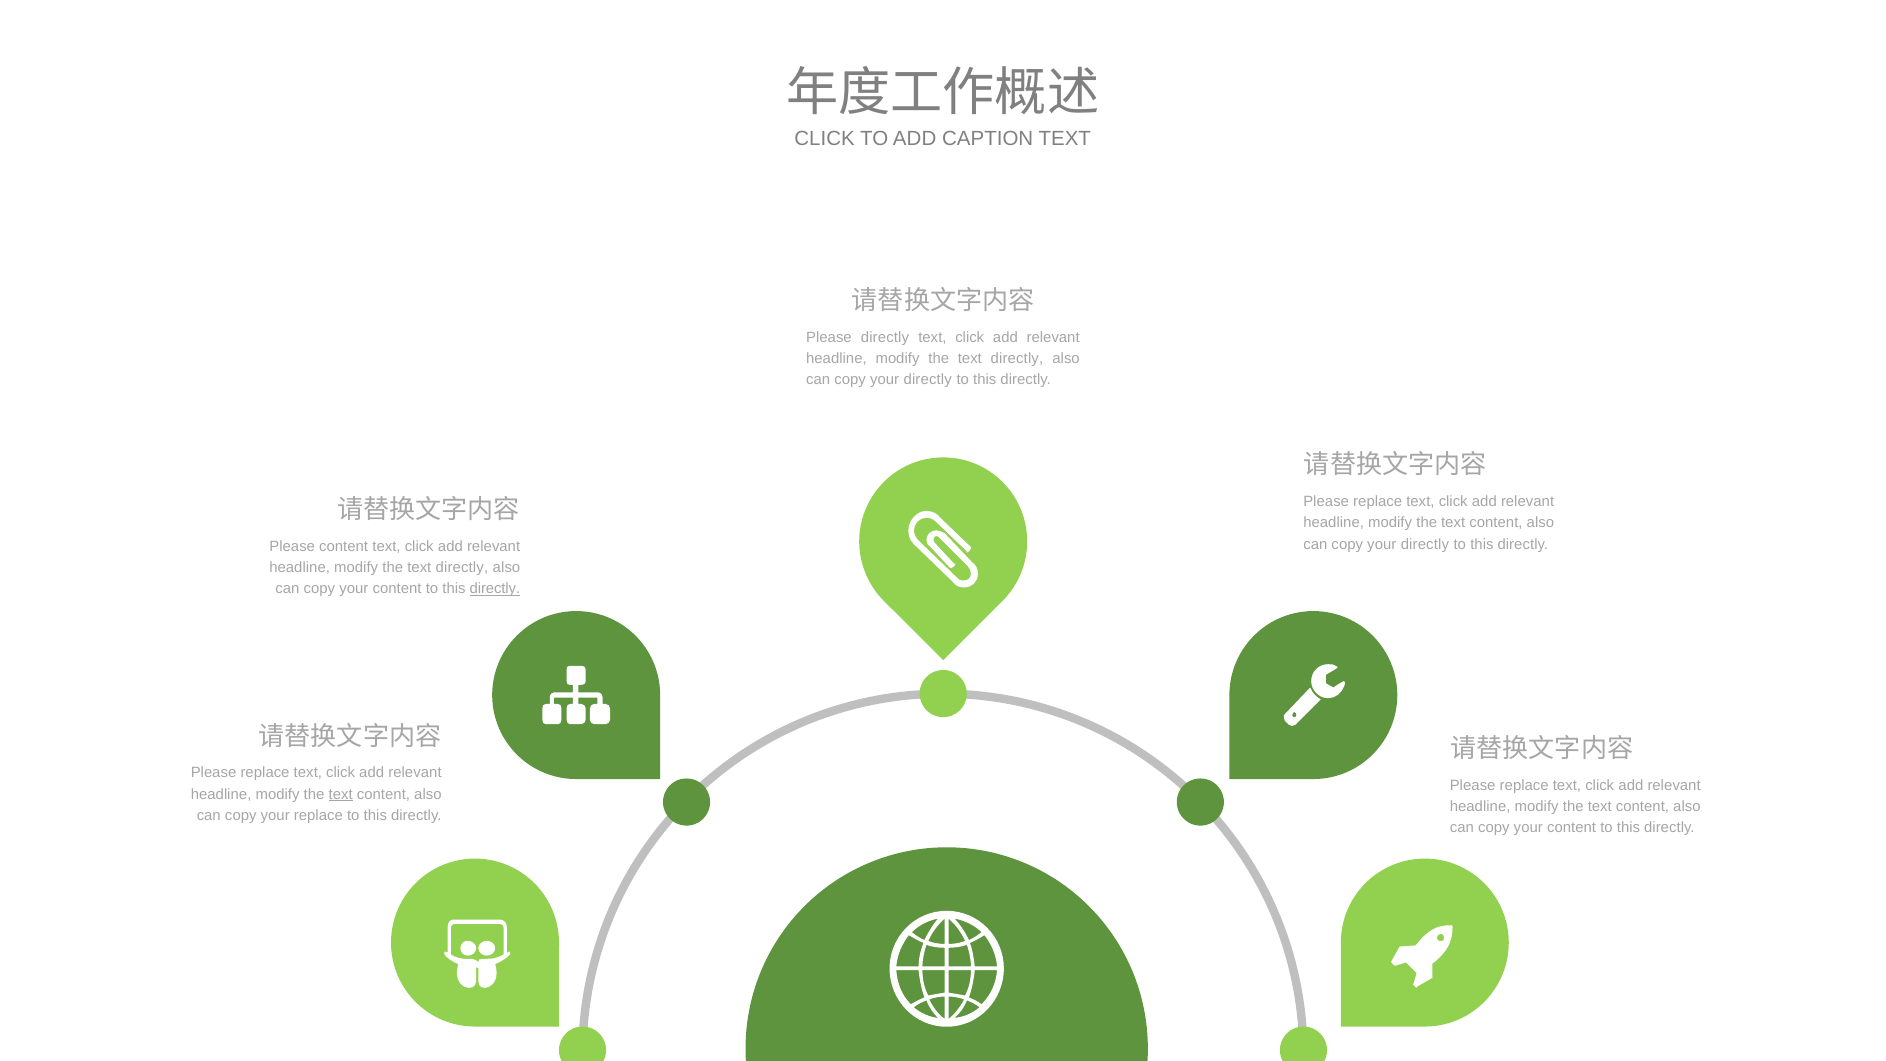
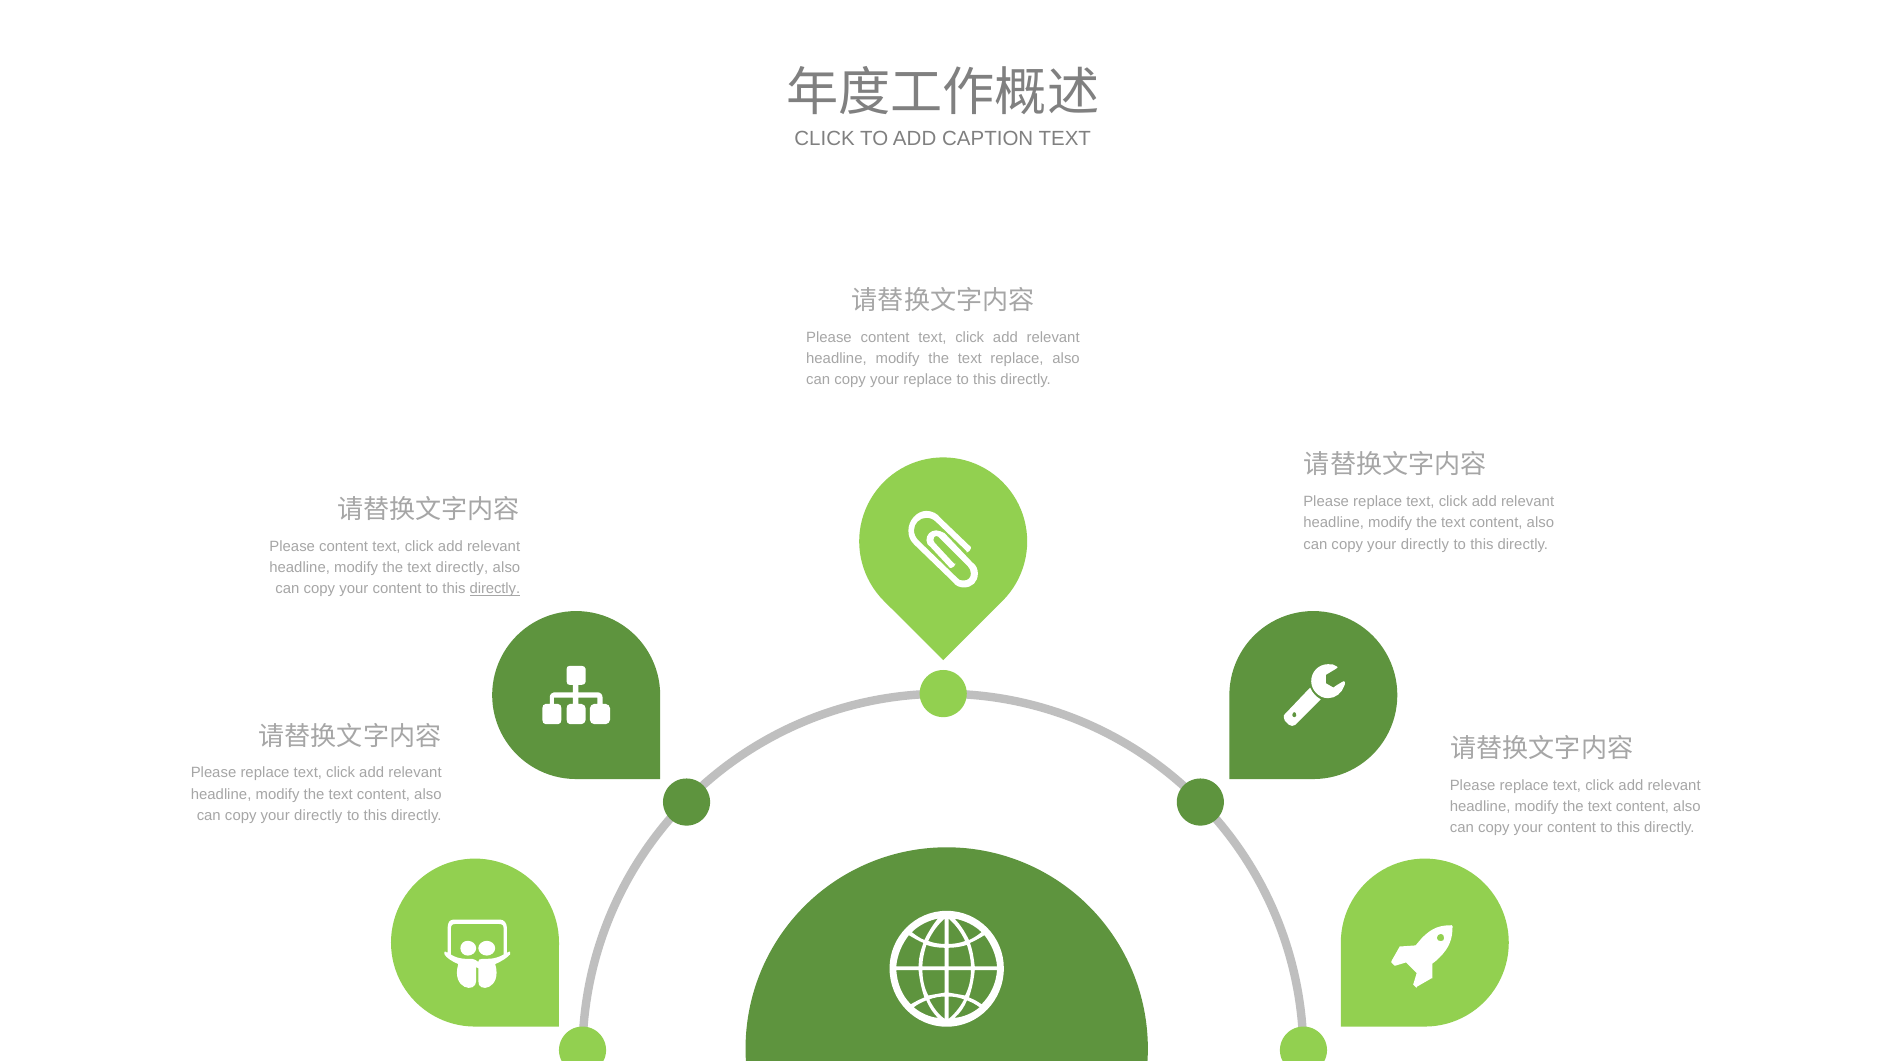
directly at (885, 337): directly -> content
directly at (1017, 359): directly -> replace
directly at (928, 380): directly -> replace
text at (341, 794) underline: present -> none
replace at (318, 816): replace -> directly
